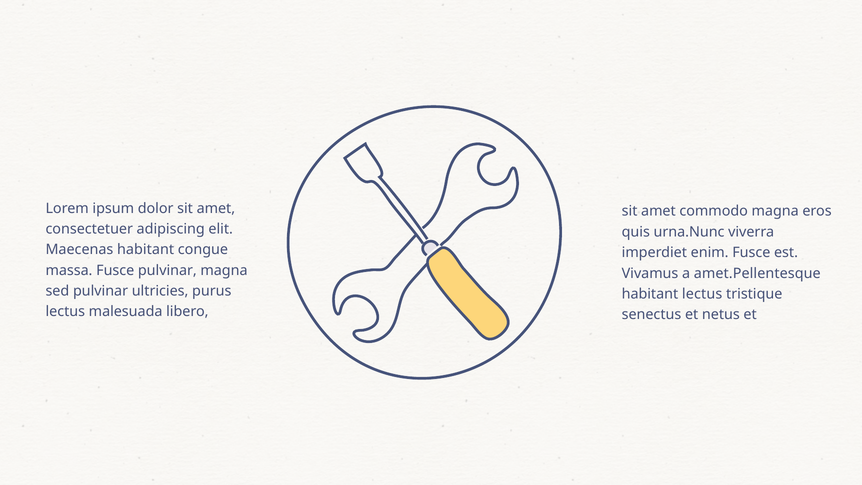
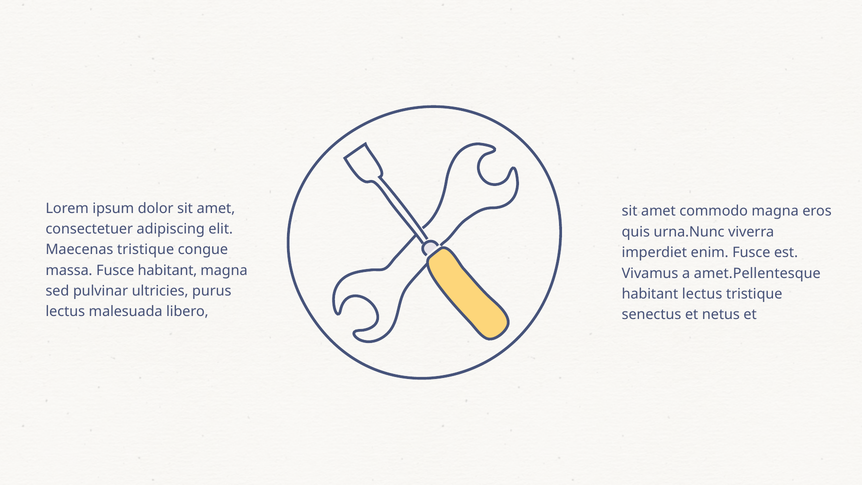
Maecenas habitant: habitant -> tristique
Fusce pulvinar: pulvinar -> habitant
